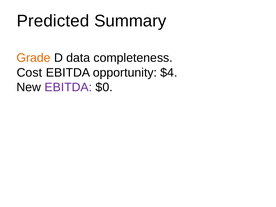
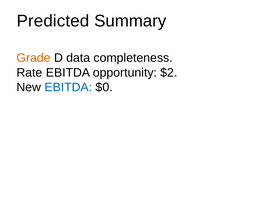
Cost: Cost -> Rate
$4: $4 -> $2
EBITDA at (68, 87) colour: purple -> blue
